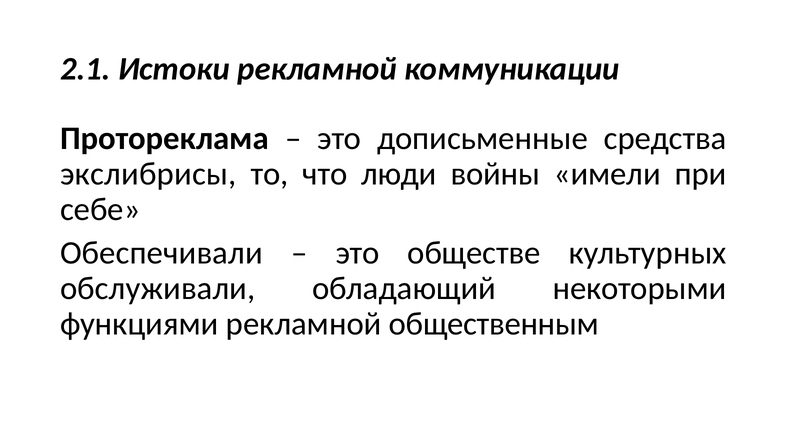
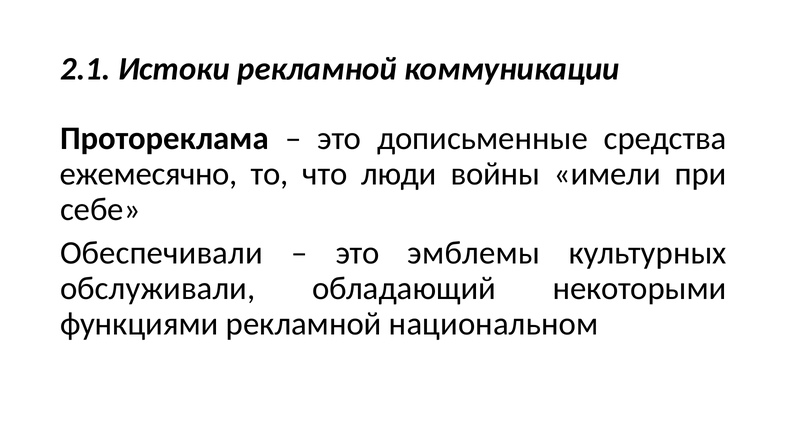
экслибрисы: экслибрисы -> ежемесячно
обществе: обществе -> эмблемы
общественным: общественным -> национальном
